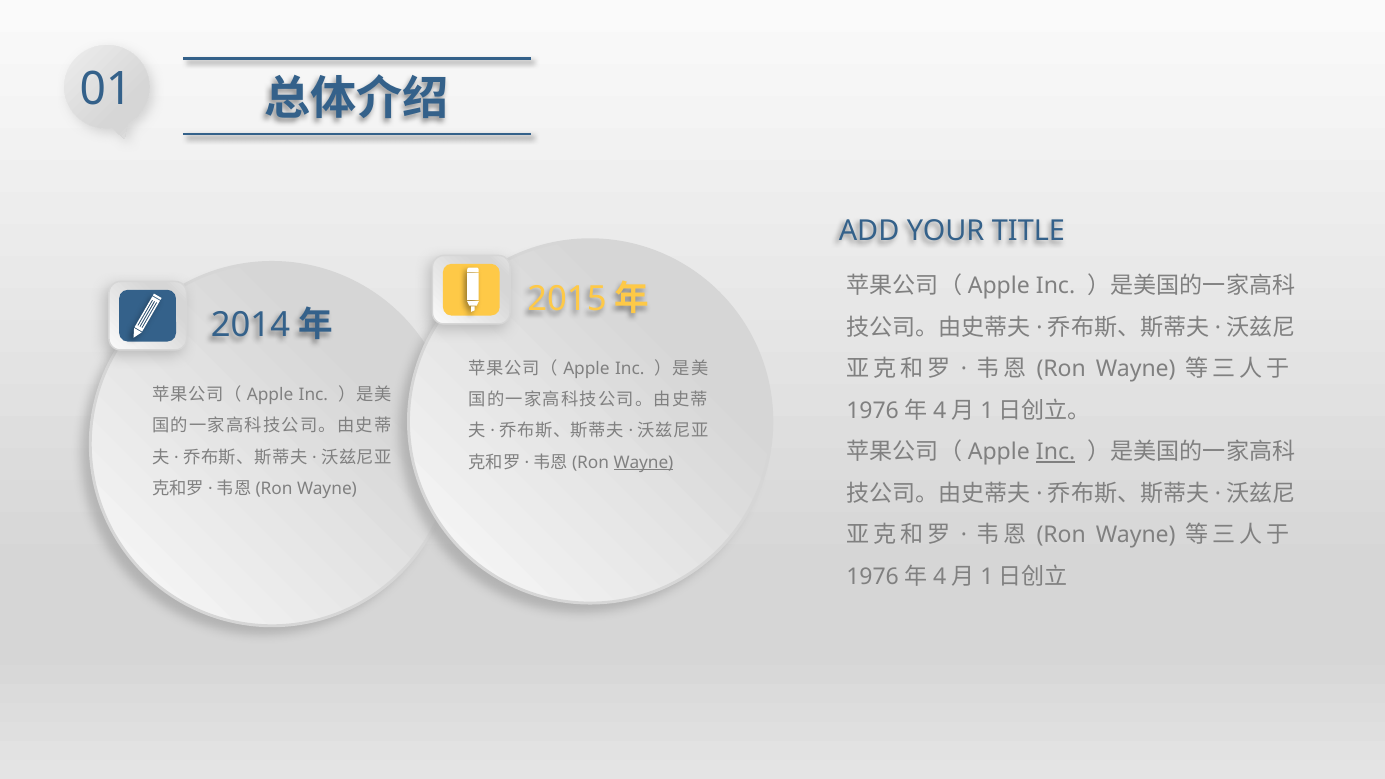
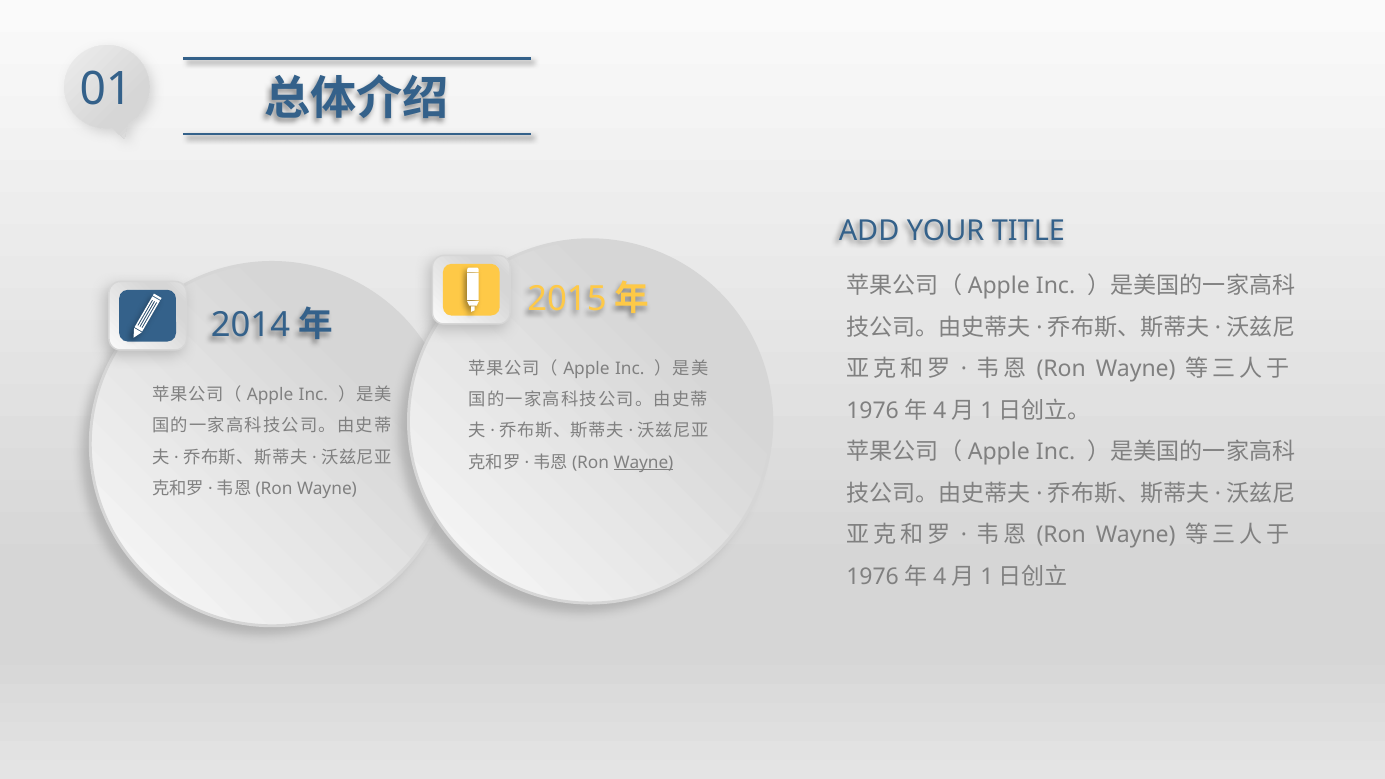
Inc at (1056, 452) underline: present -> none
